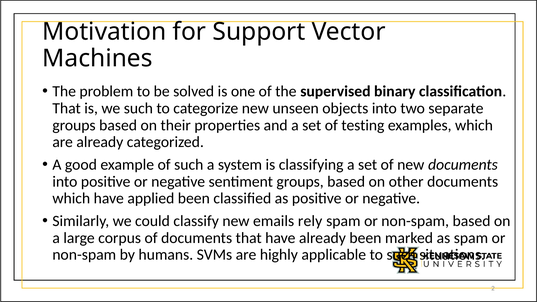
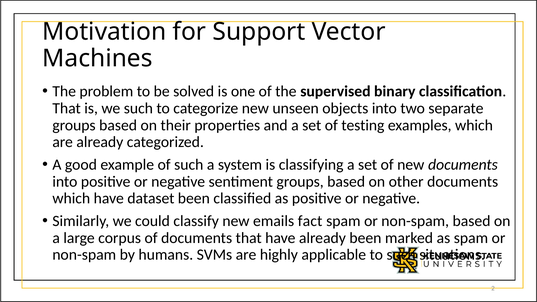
applied: applied -> dataset
rely: rely -> fact
